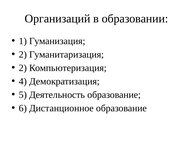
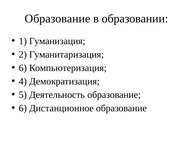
Организаций at (58, 19): Организаций -> Образование
2 at (23, 68): 2 -> 6
